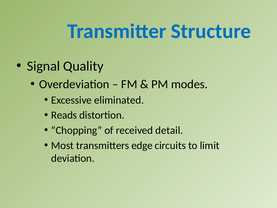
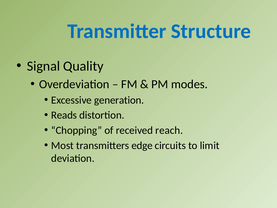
eliminated: eliminated -> generation
detail: detail -> reach
